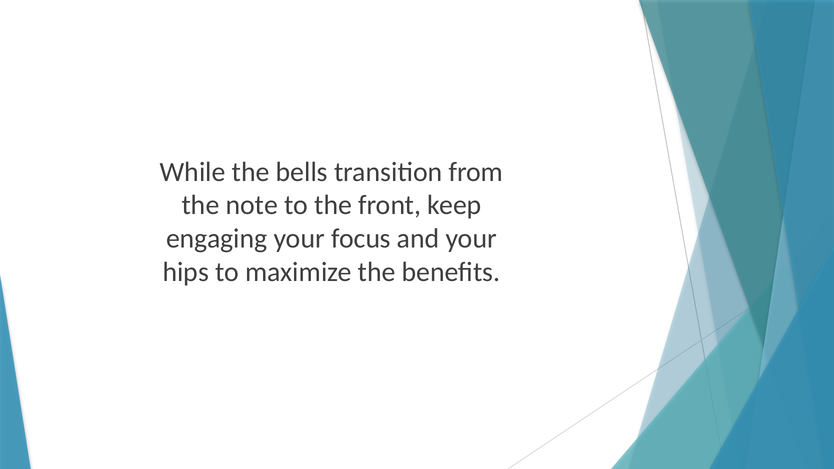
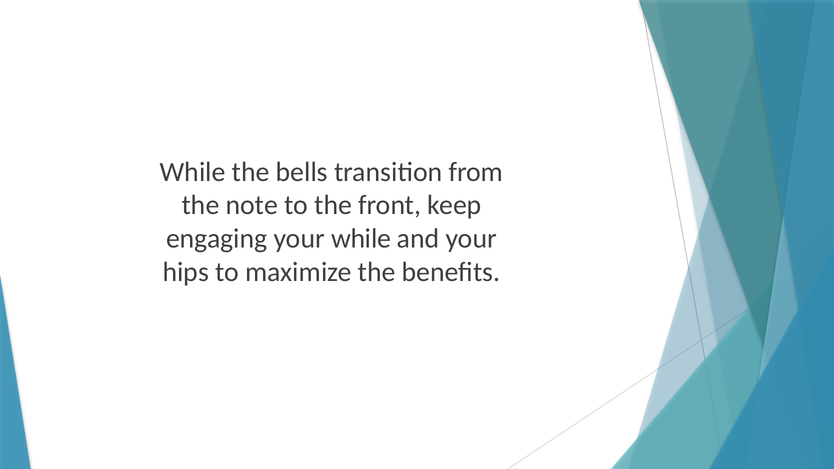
your focus: focus -> while
